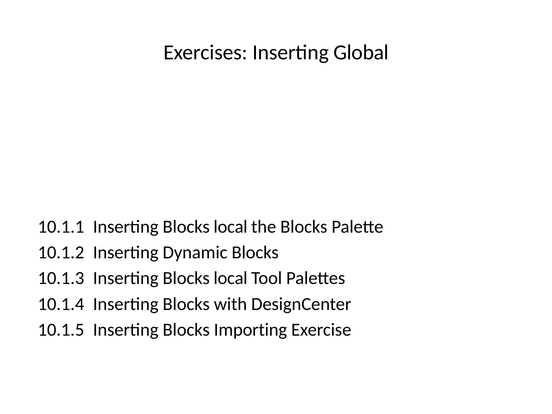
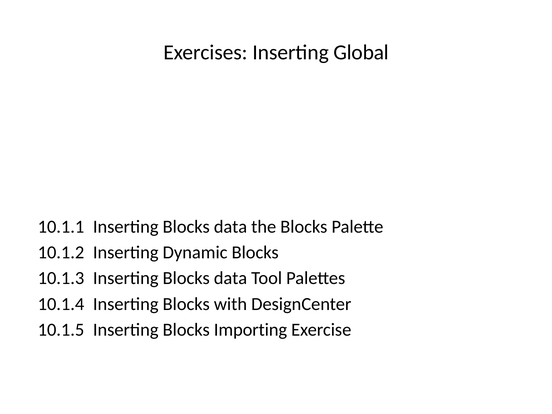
10.1.1 Inserting Blocks local: local -> data
10.1.3 Inserting Blocks local: local -> data
